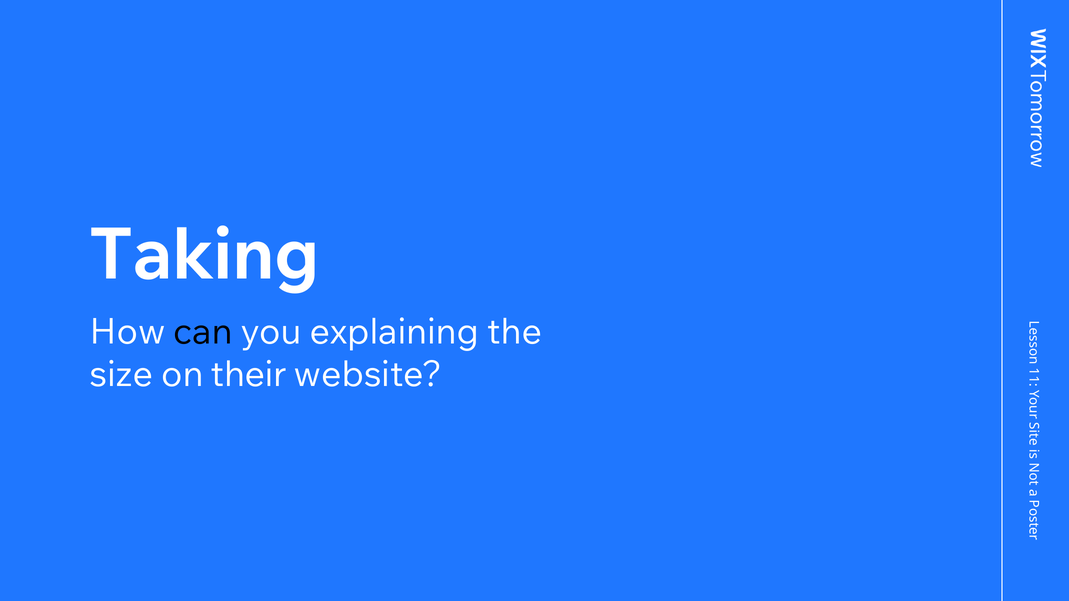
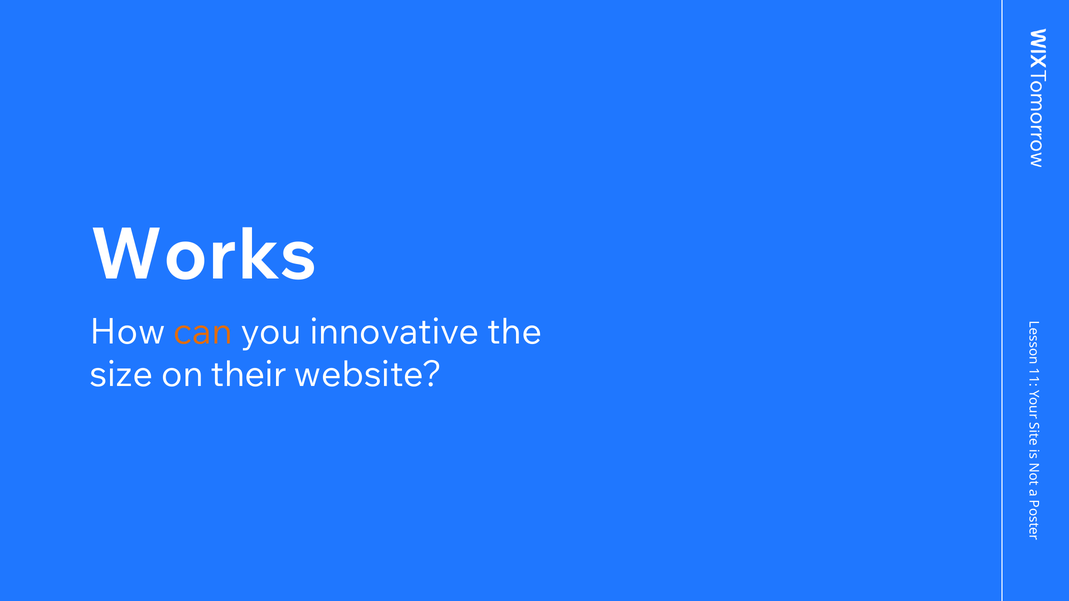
Taking: Taking -> Works
can colour: black -> orange
explaining: explaining -> innovative
